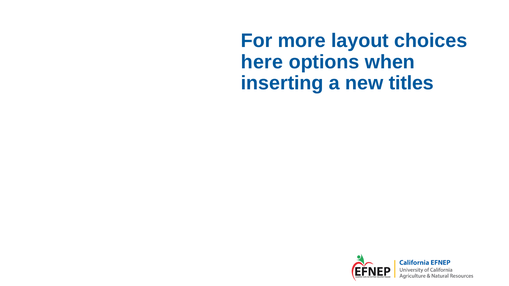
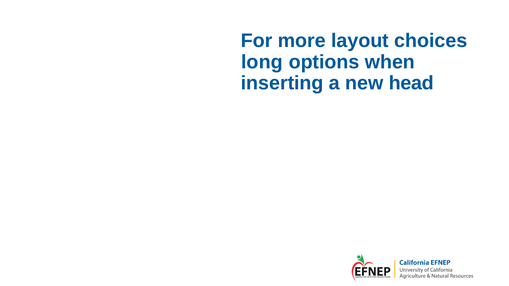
here: here -> long
titles: titles -> head
